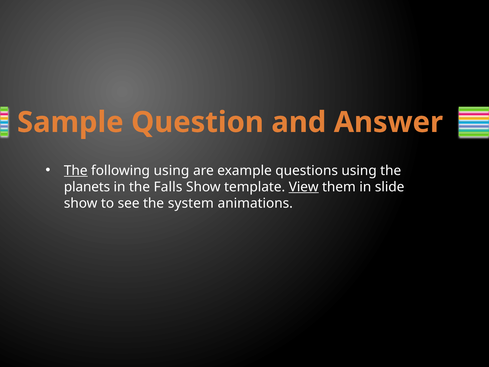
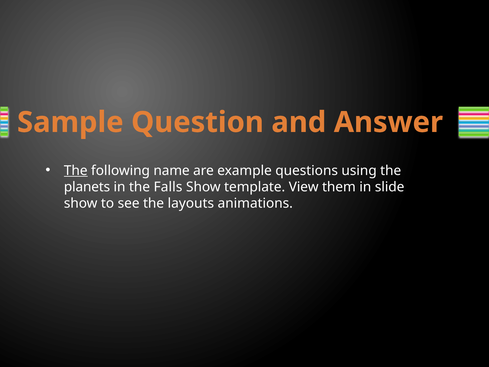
following using: using -> name
View underline: present -> none
system: system -> layouts
